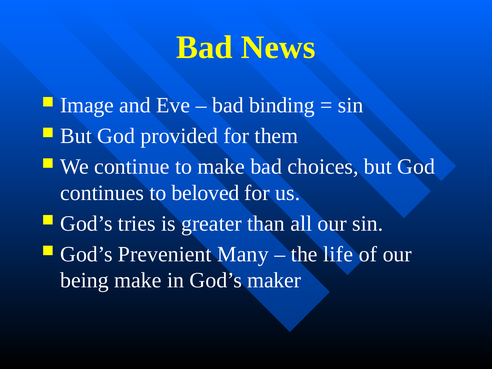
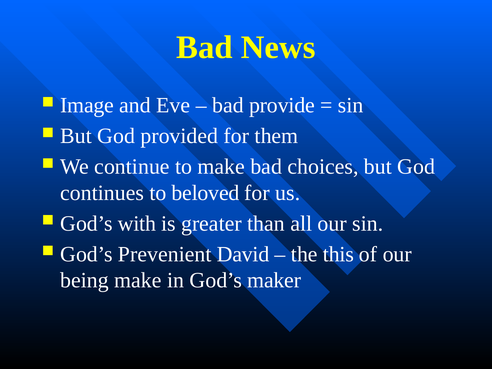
binding: binding -> provide
tries: tries -> with
Many: Many -> David
life: life -> this
